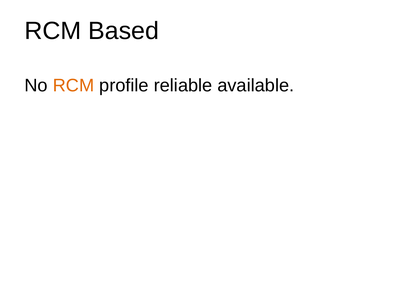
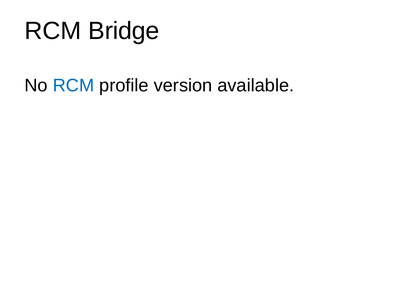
Based: Based -> Bridge
RCM at (73, 86) colour: orange -> blue
reliable: reliable -> version
